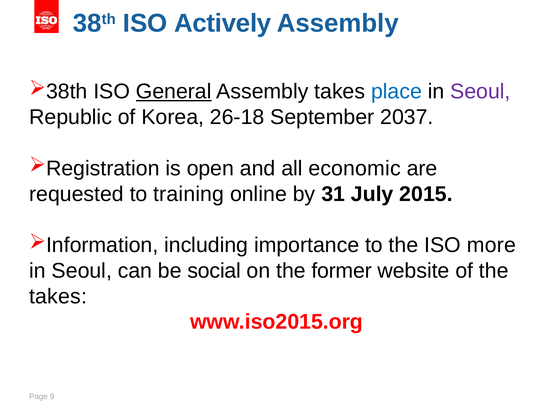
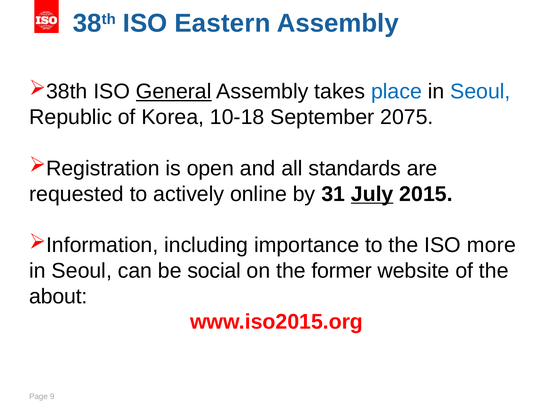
Actively: Actively -> Eastern
Seoul at (480, 92) colour: purple -> blue
26-18: 26-18 -> 10-18
2037: 2037 -> 2075
economic: economic -> standards
training: training -> actively
July underline: none -> present
takes at (58, 296): takes -> about
